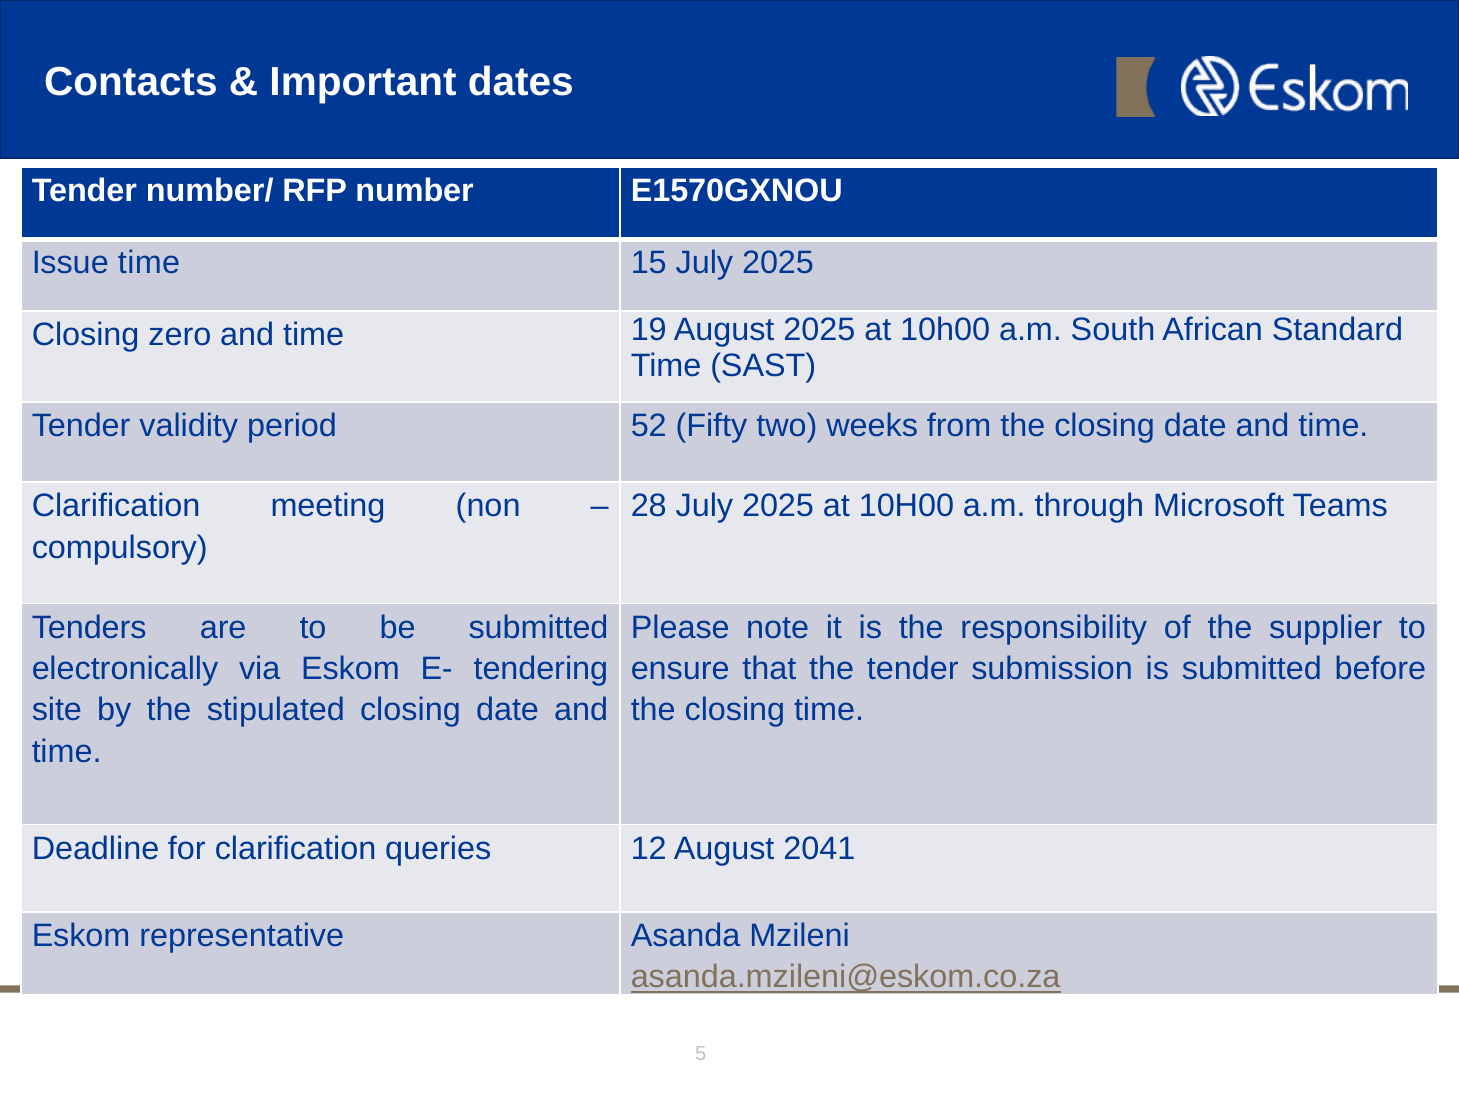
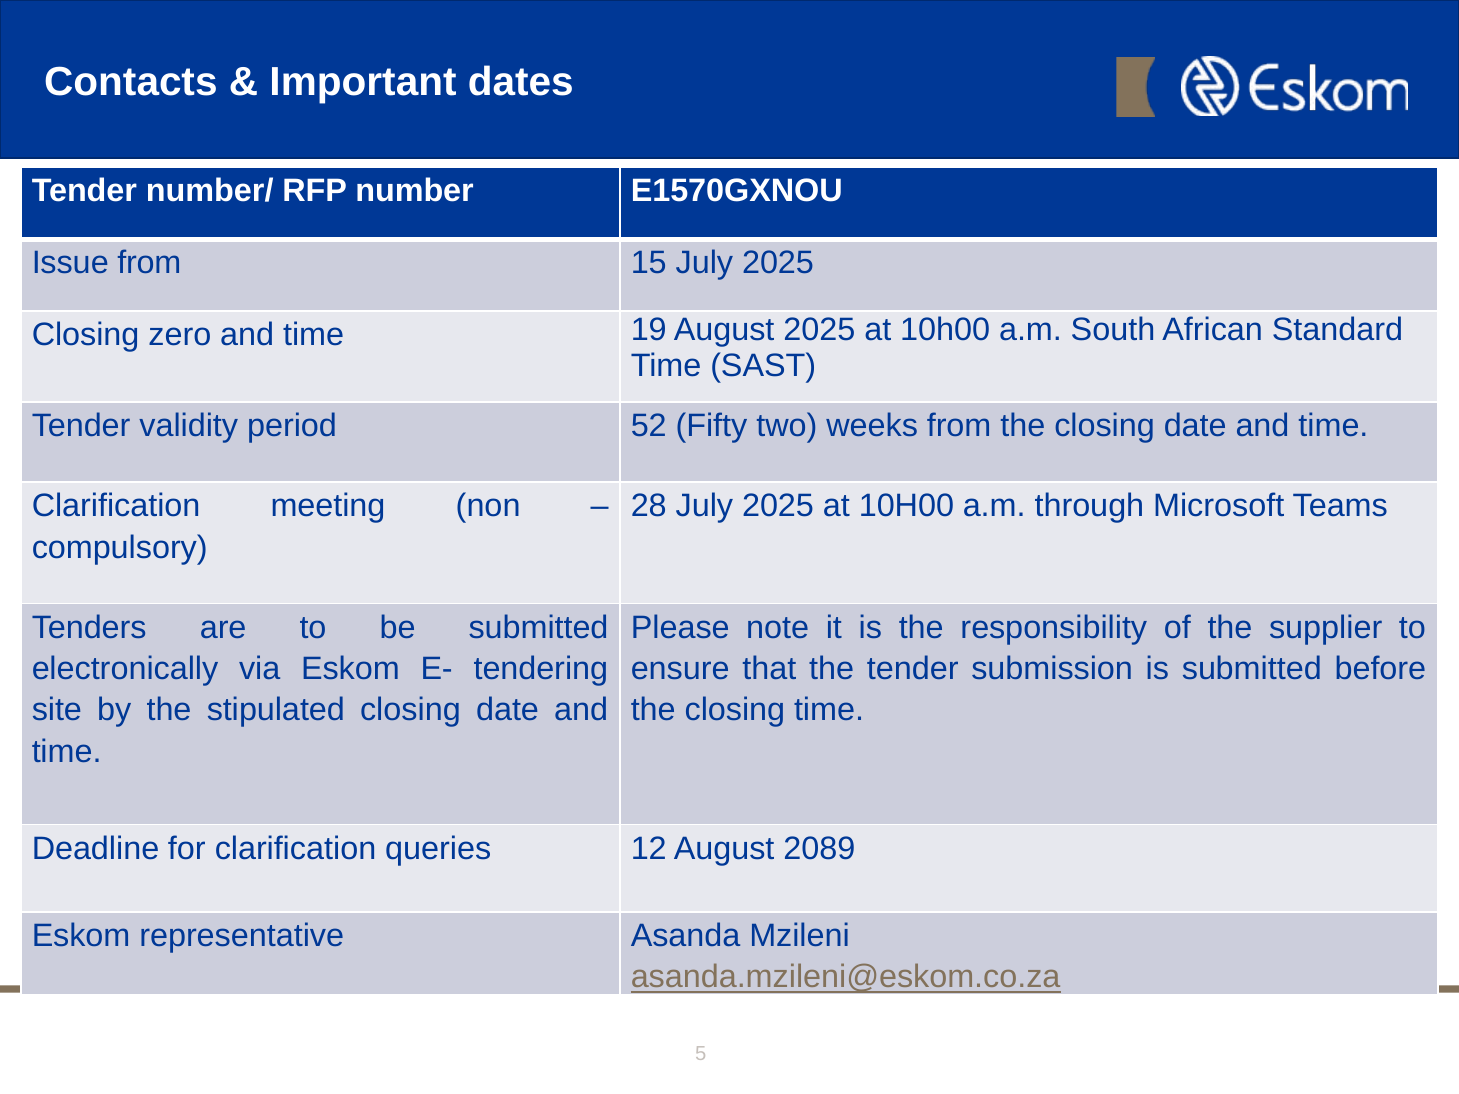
Issue time: time -> from
2041: 2041 -> 2089
